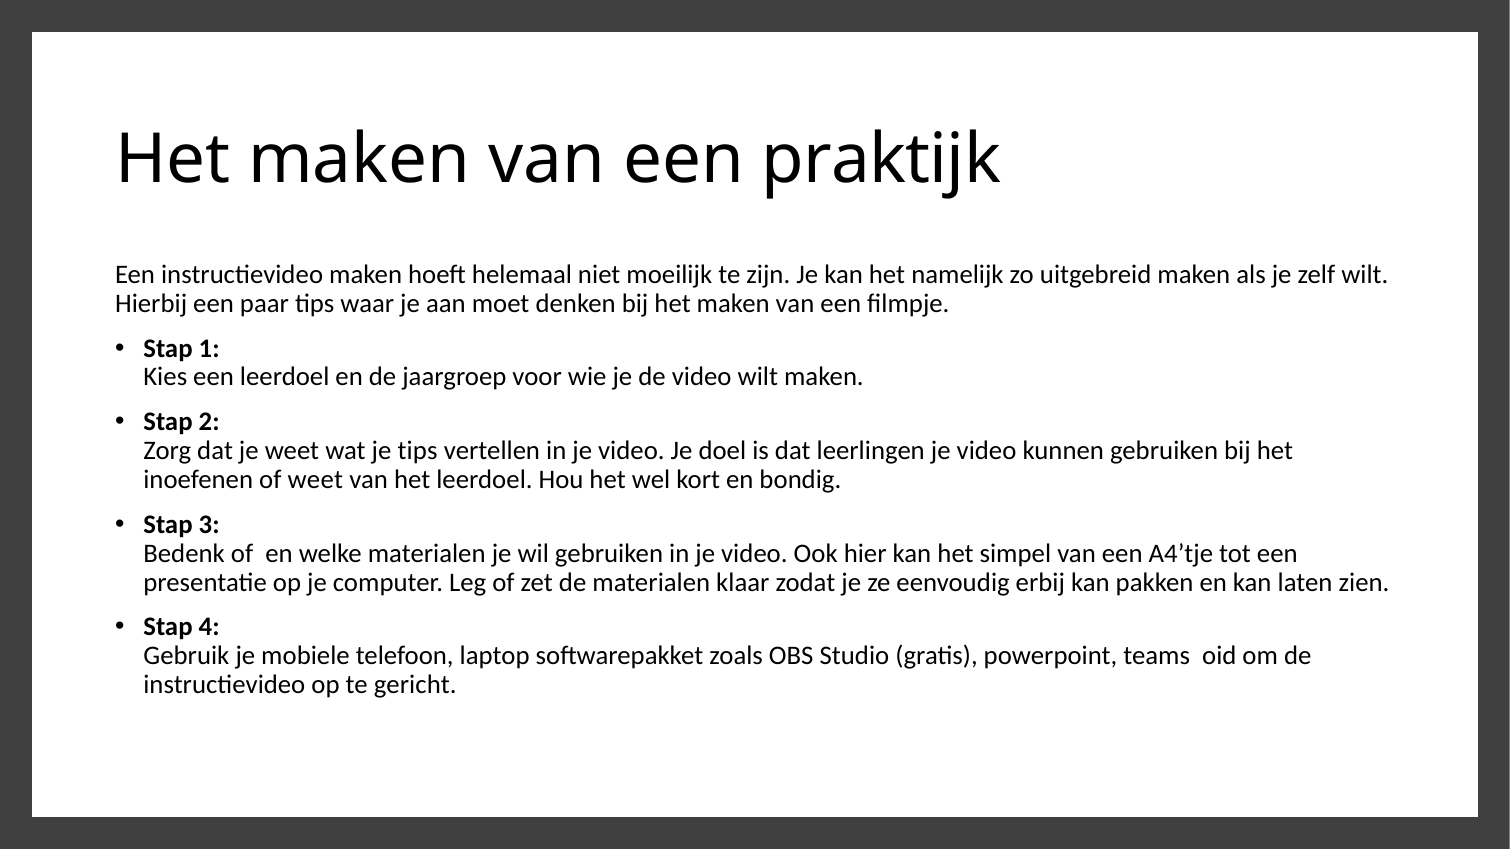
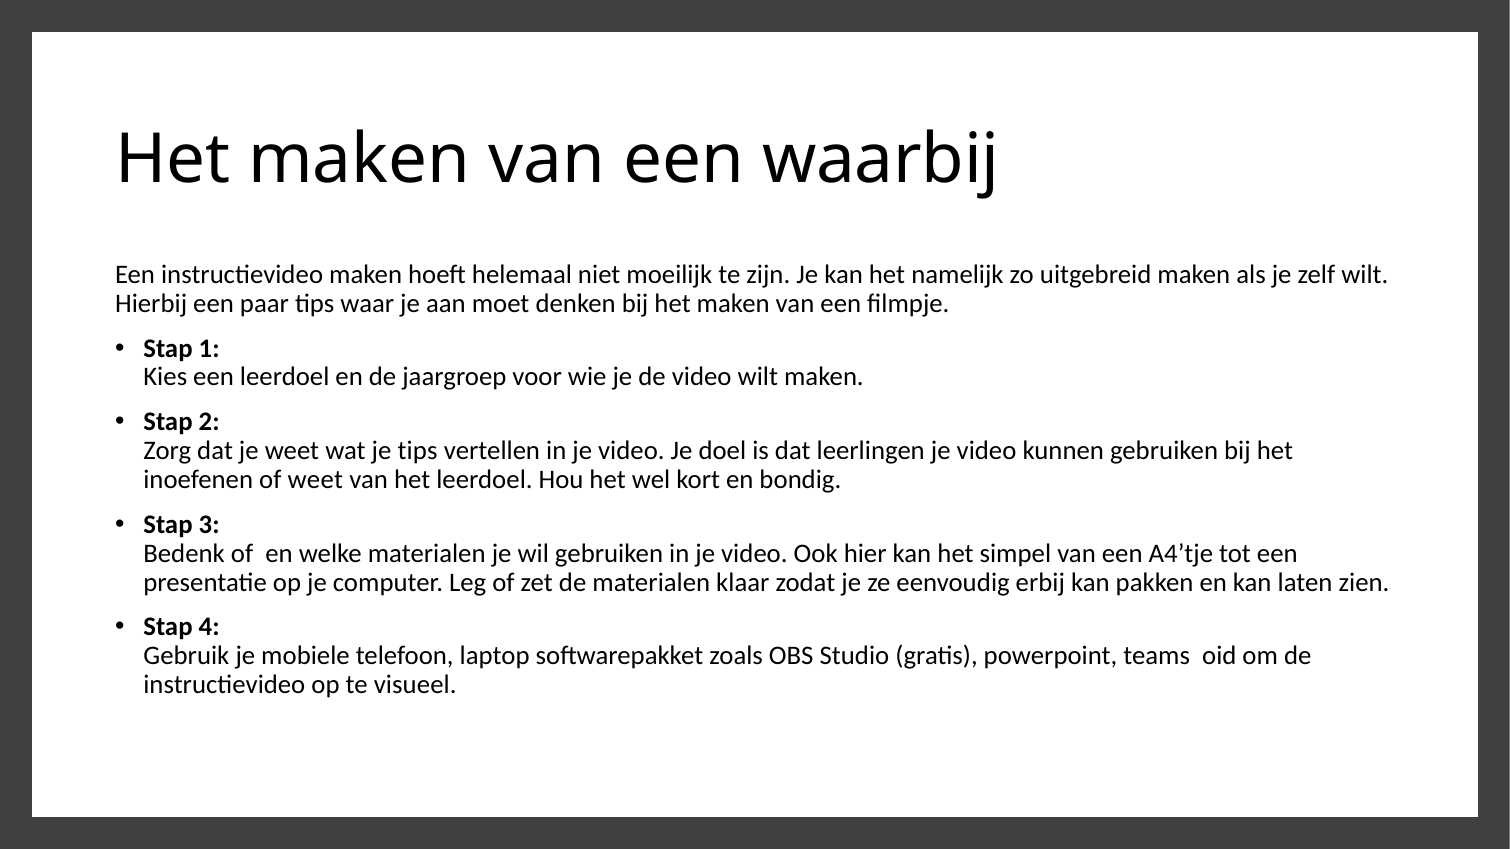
praktijk: praktijk -> waarbij
gericht: gericht -> visueel
